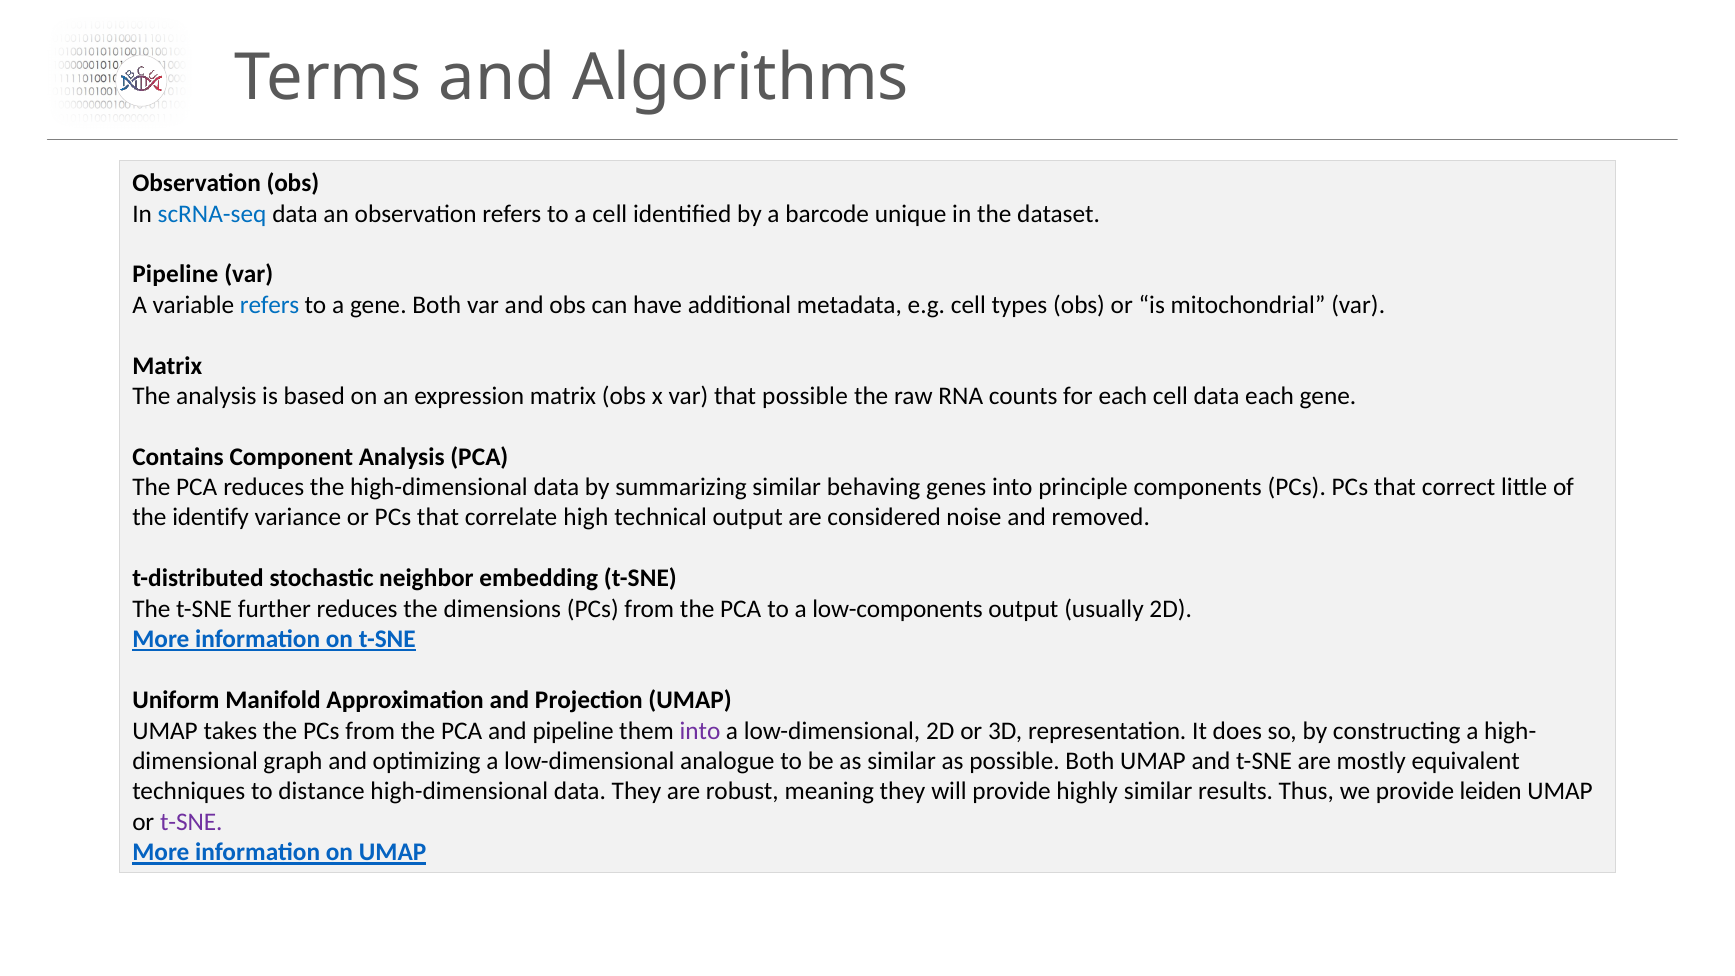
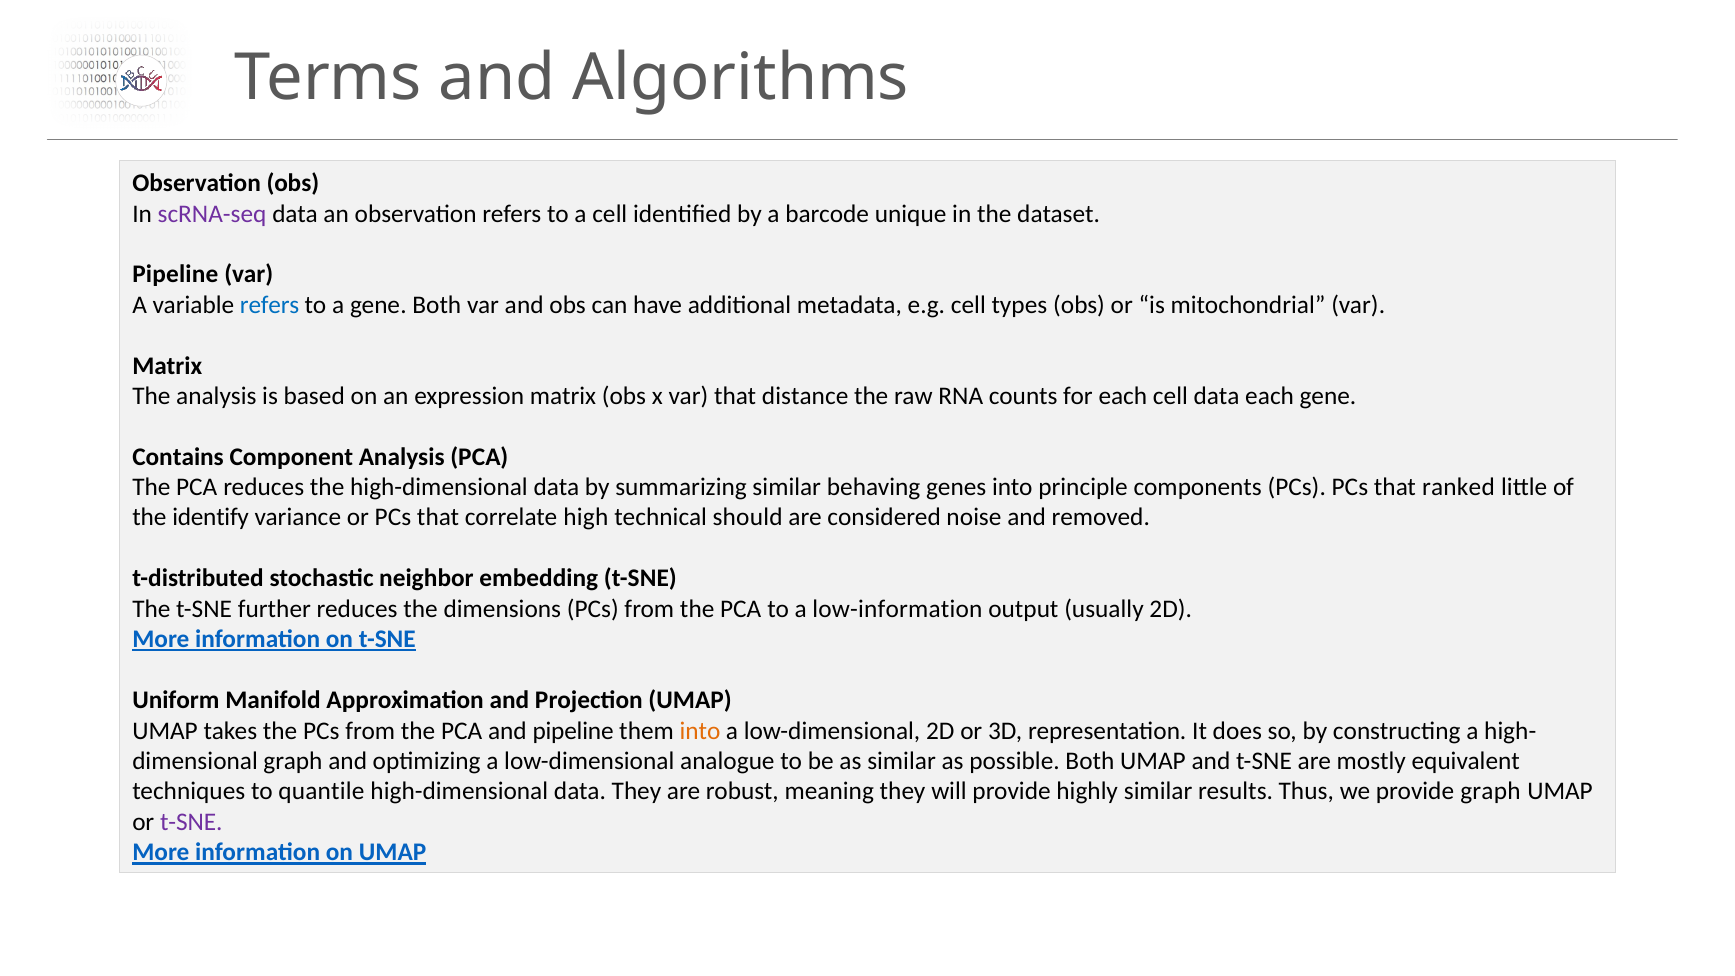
scRNA-seq colour: blue -> purple
that possible: possible -> distance
correct: correct -> ranked
technical output: output -> should
low-components: low-components -> low-information
into at (700, 731) colour: purple -> orange
distance: distance -> quantile
provide leiden: leiden -> graph
